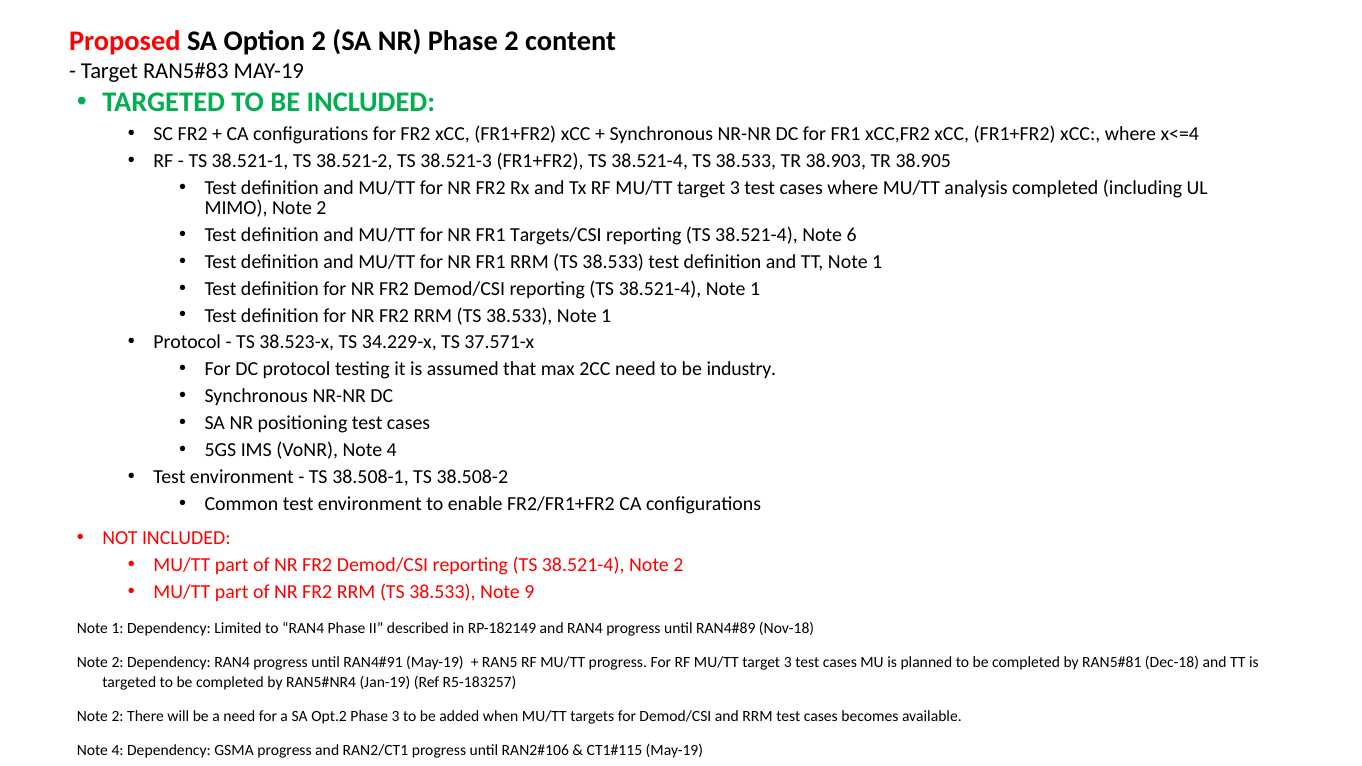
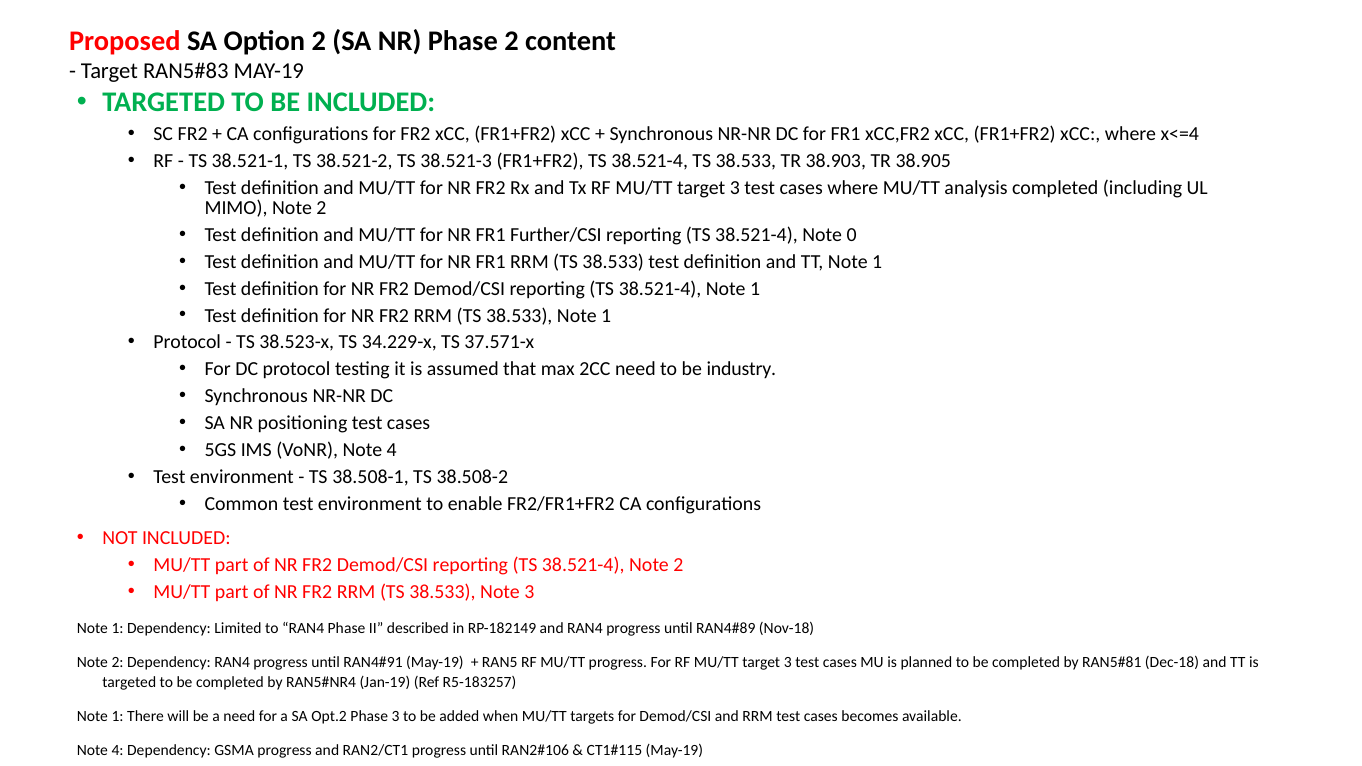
Targets/CSI: Targets/CSI -> Further/CSI
6: 6 -> 0
Note 9: 9 -> 3
2 at (118, 716): 2 -> 1
